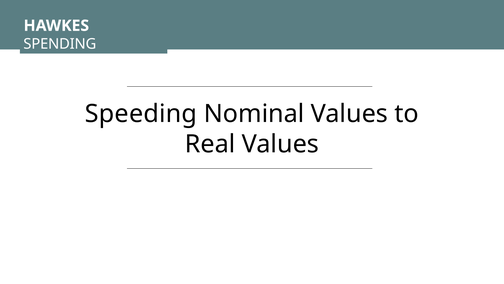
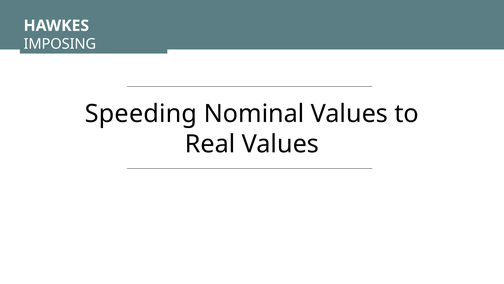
SPENDING: SPENDING -> IMPOSING
